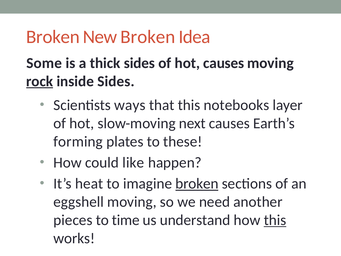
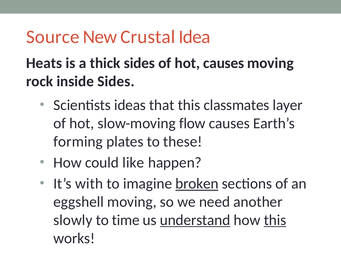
Broken at (53, 37): Broken -> Source
New Broken: Broken -> Crustal
Some: Some -> Heats
rock underline: present -> none
ways: ways -> ideas
notebooks: notebooks -> classmates
next: next -> flow
heat: heat -> with
pieces: pieces -> slowly
understand underline: none -> present
